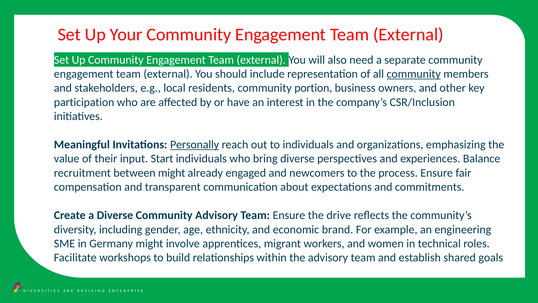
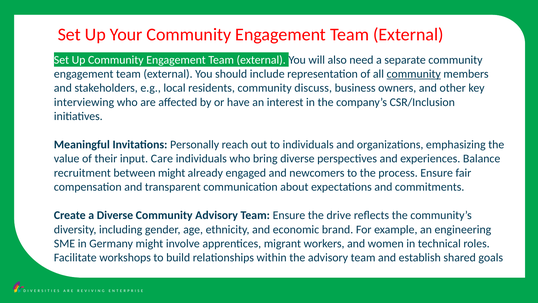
portion: portion -> discuss
participation: participation -> interviewing
Personally underline: present -> none
Start: Start -> Care
